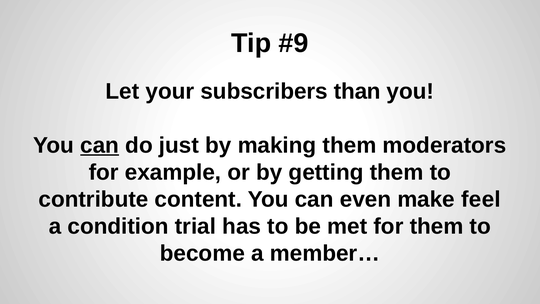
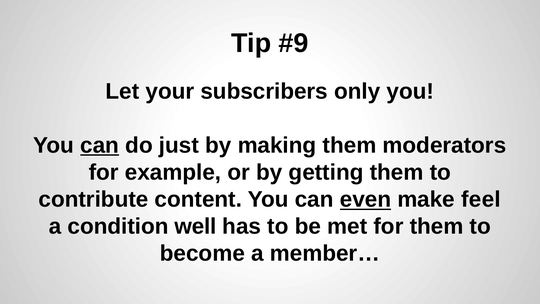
than: than -> only
even underline: none -> present
trial: trial -> well
